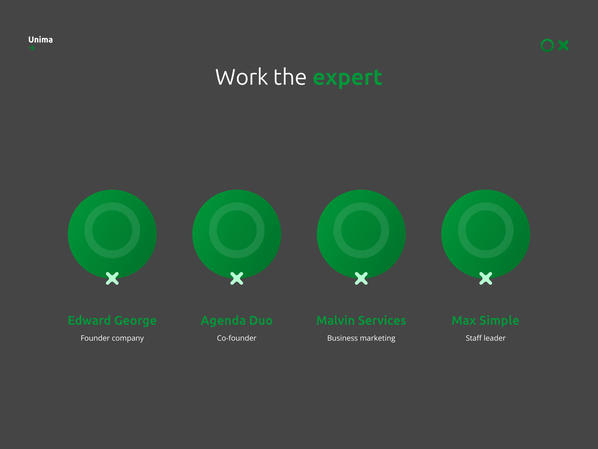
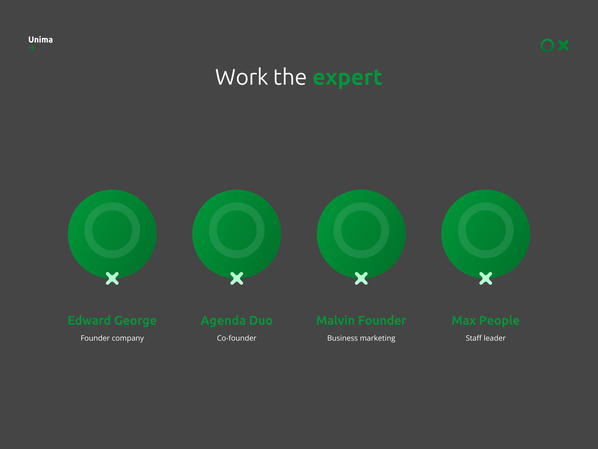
Malvin Services: Services -> Founder
Simple: Simple -> People
